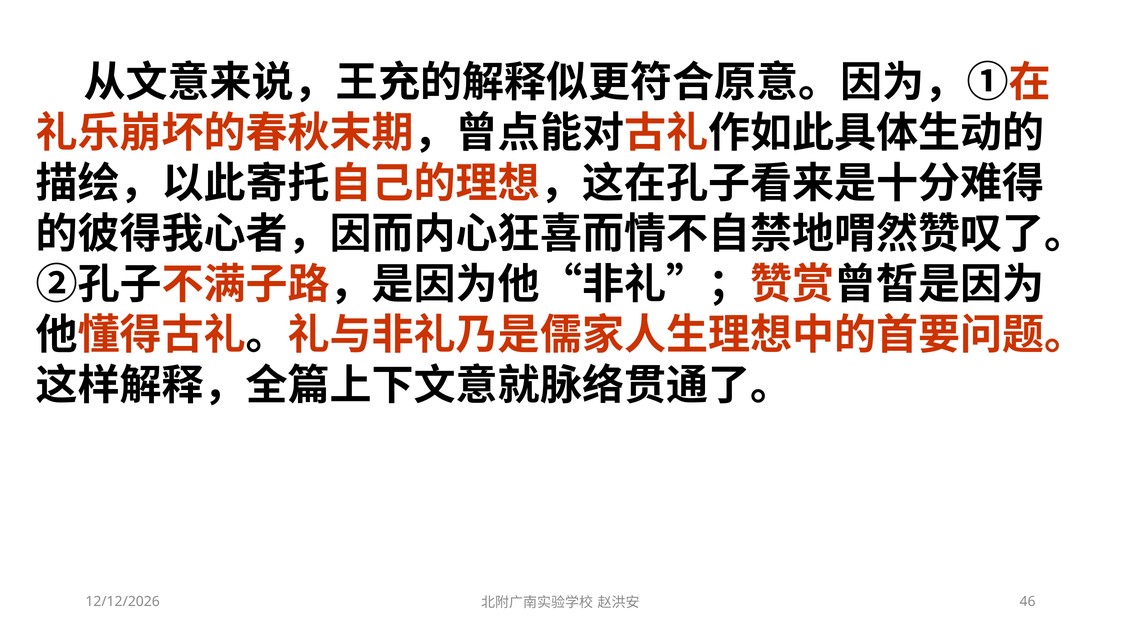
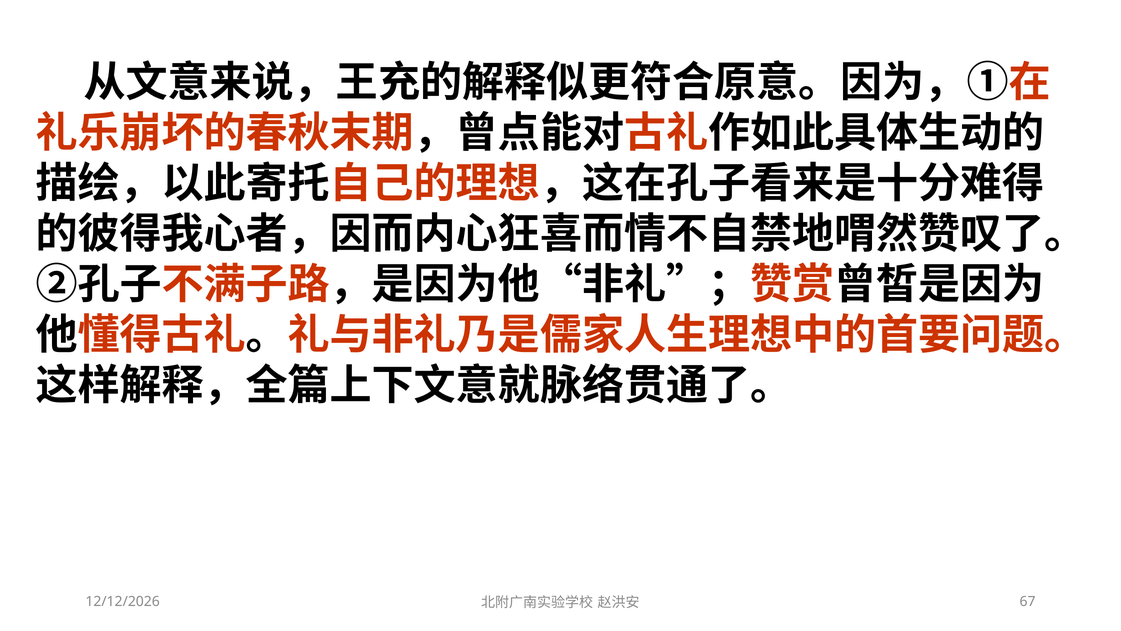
46: 46 -> 67
